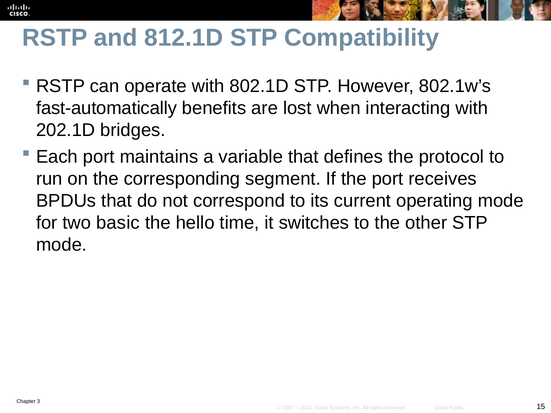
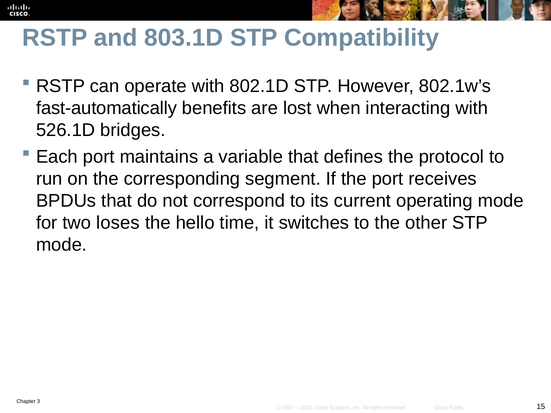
812.1D: 812.1D -> 803.1D
202.1D: 202.1D -> 526.1D
basic: basic -> loses
